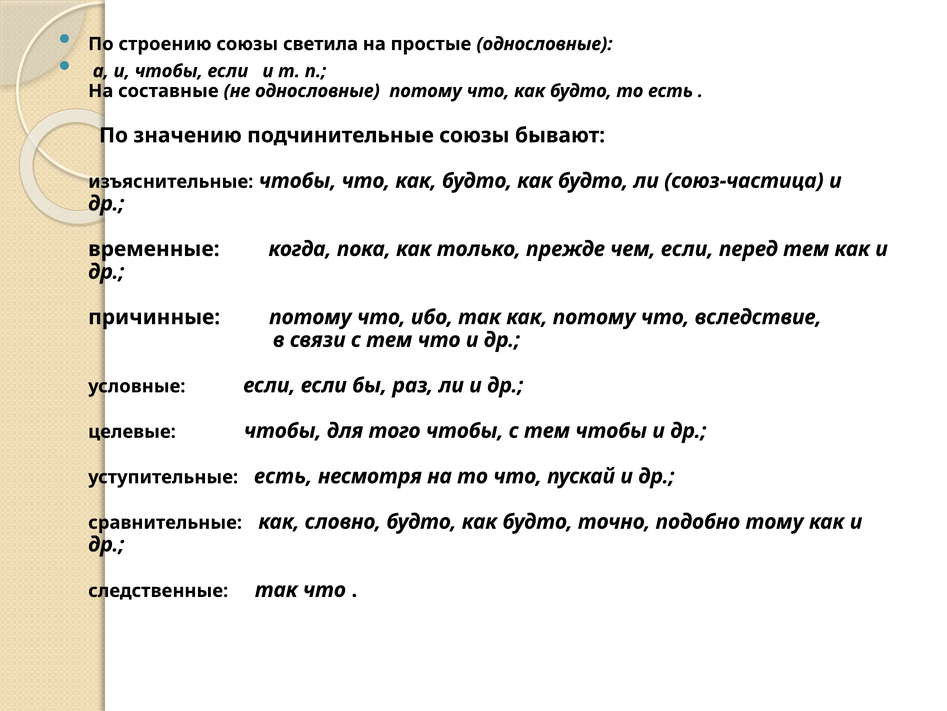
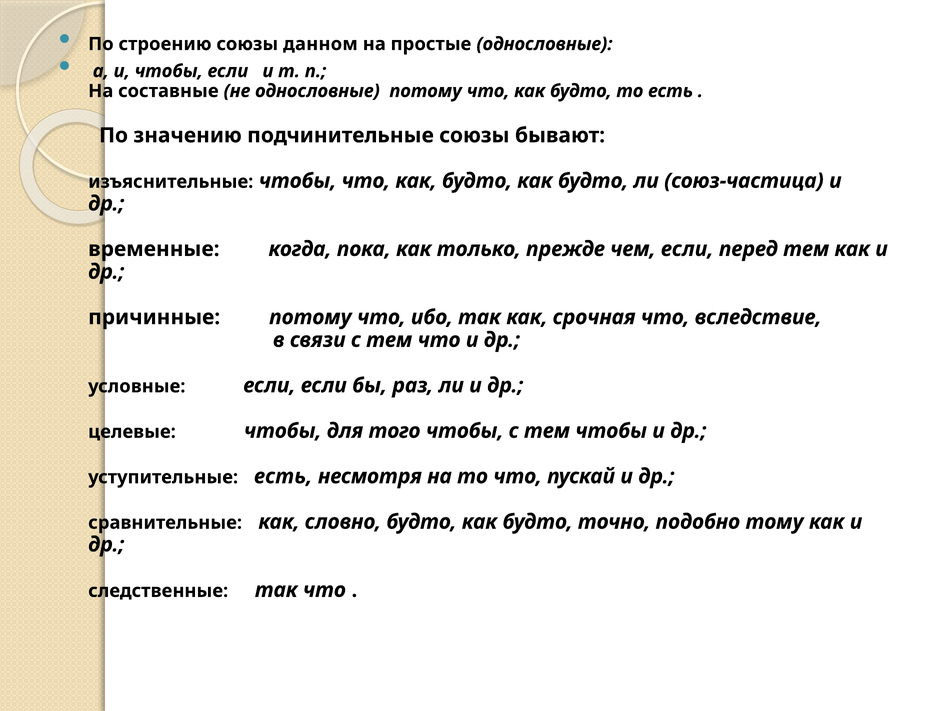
светила: светила -> данном
как потому: потому -> срочная
